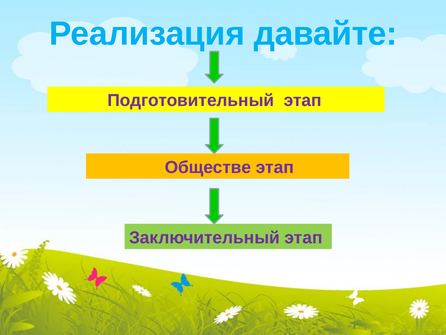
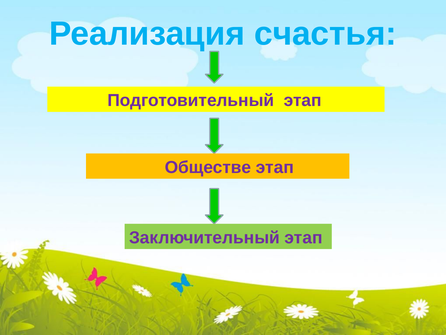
давайте: давайте -> счастья
